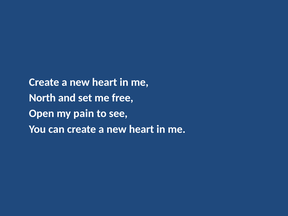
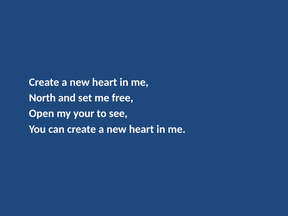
pain: pain -> your
